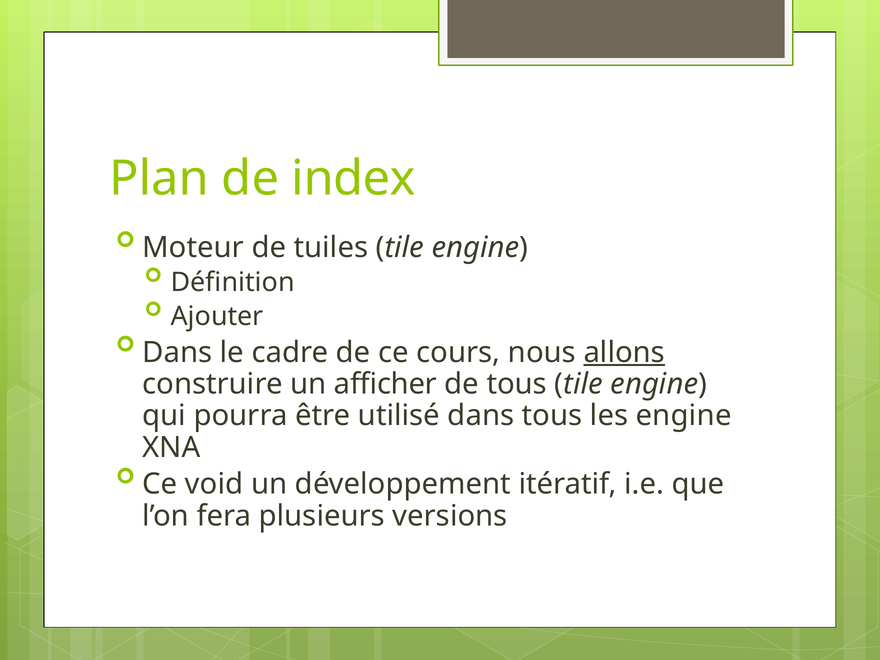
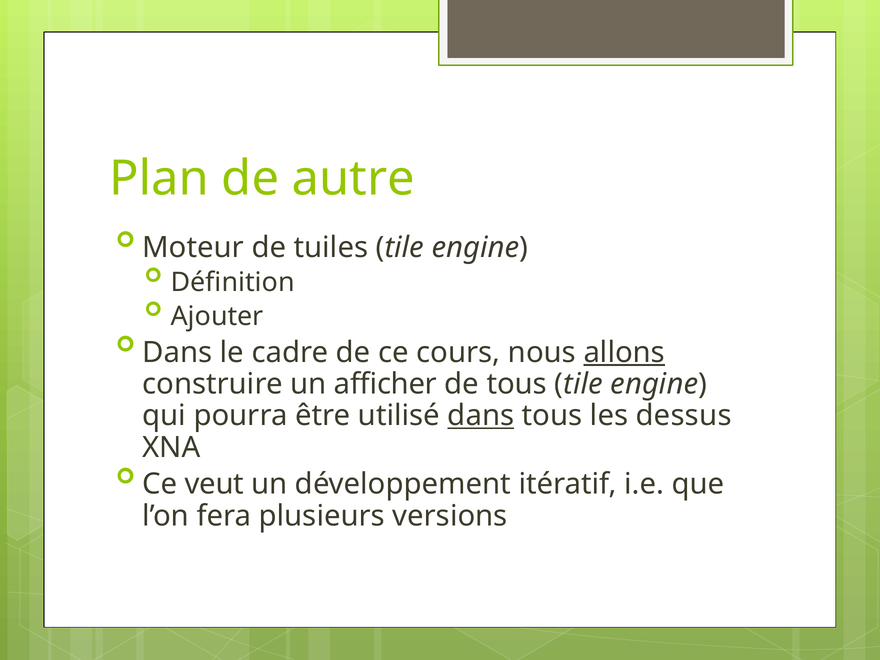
index: index -> autre
dans at (481, 416) underline: none -> present
les engine: engine -> dessus
void: void -> veut
